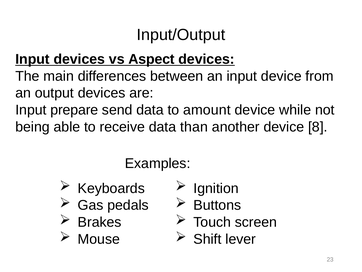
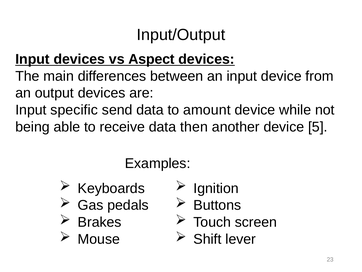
prepare: prepare -> specific
than: than -> then
8: 8 -> 5
